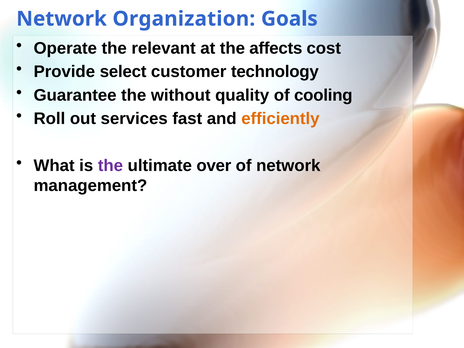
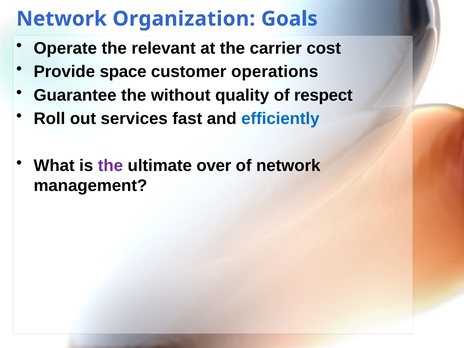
affects: affects -> carrier
select: select -> space
technology: technology -> operations
cooling: cooling -> respect
efficiently colour: orange -> blue
